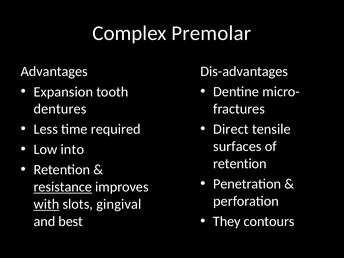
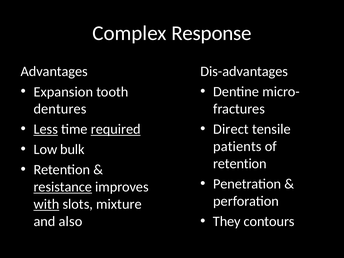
Premolar: Premolar -> Response
Less underline: none -> present
required underline: none -> present
surfaces: surfaces -> patients
into: into -> bulk
gingival: gingival -> mixture
best: best -> also
